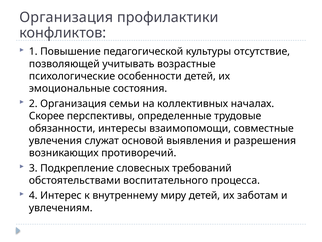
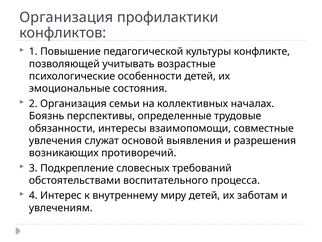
отсутствие: отсутствие -> конфликте
Скорее: Скорее -> Боязнь
